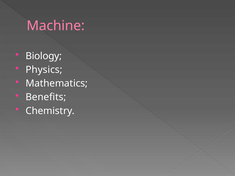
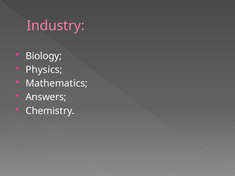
Machine: Machine -> Industry
Benefits: Benefits -> Answers
